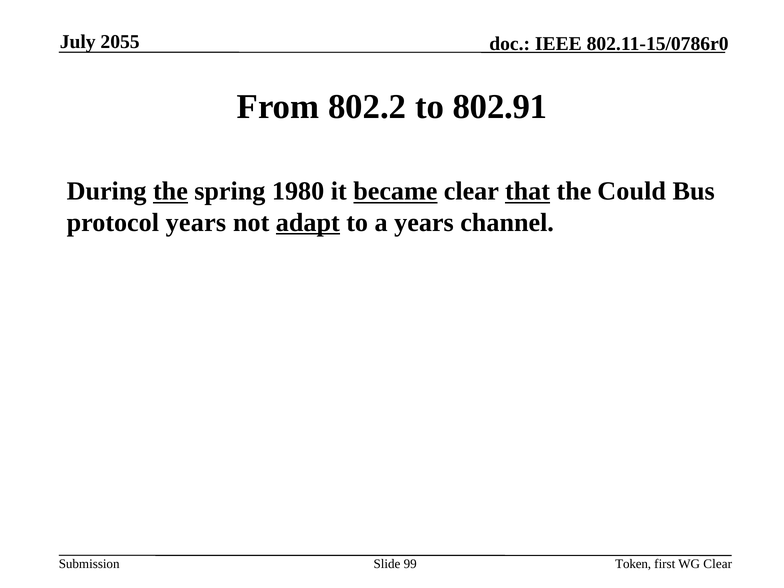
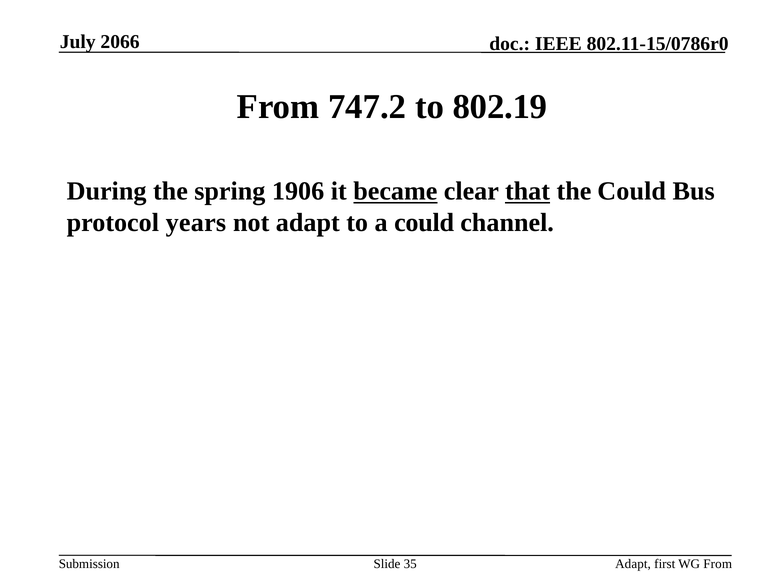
2055: 2055 -> 2066
802.2: 802.2 -> 747.2
802.91: 802.91 -> 802.19
the at (170, 191) underline: present -> none
1980: 1980 -> 1906
adapt at (308, 223) underline: present -> none
a years: years -> could
99: 99 -> 35
Token at (633, 564): Token -> Adapt
WG Clear: Clear -> From
